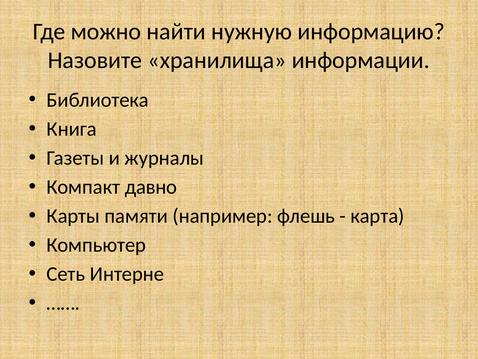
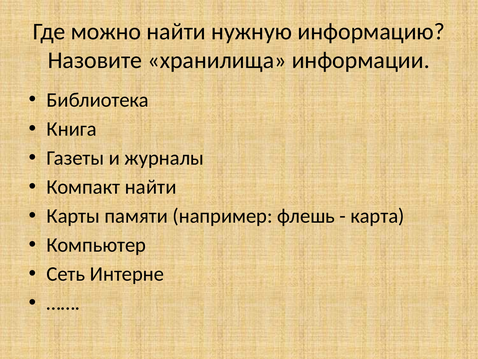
Компакт давно: давно -> найти
